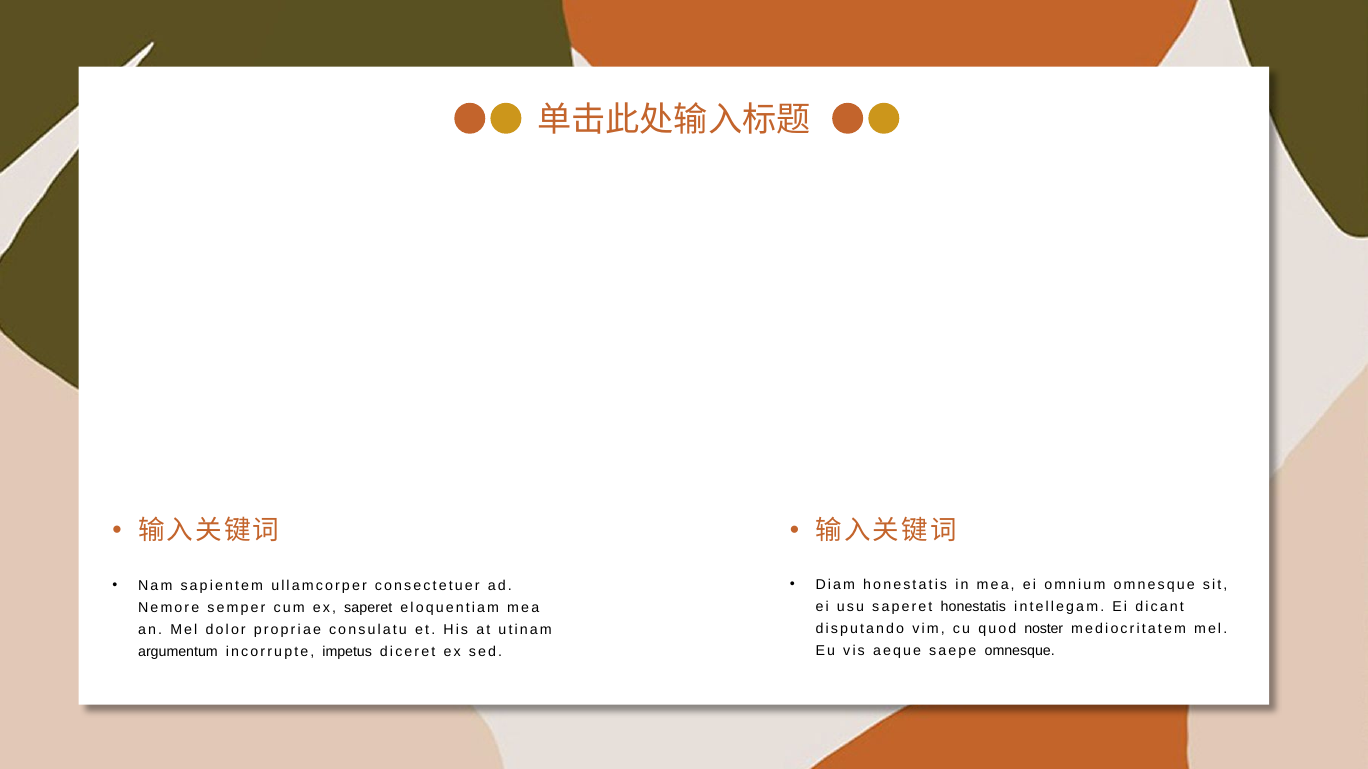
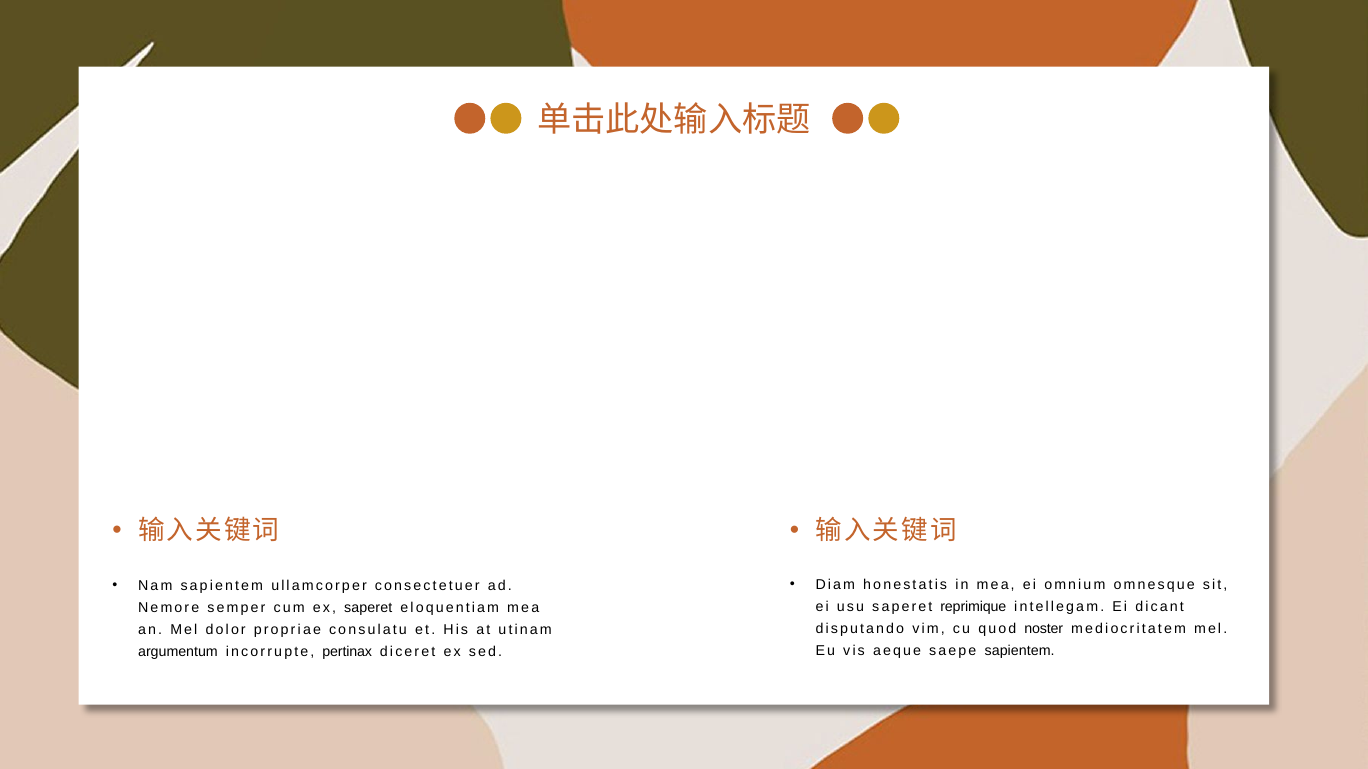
saperet honestatis: honestatis -> reprimique
saepe omnesque: omnesque -> sapientem
impetus: impetus -> pertinax
